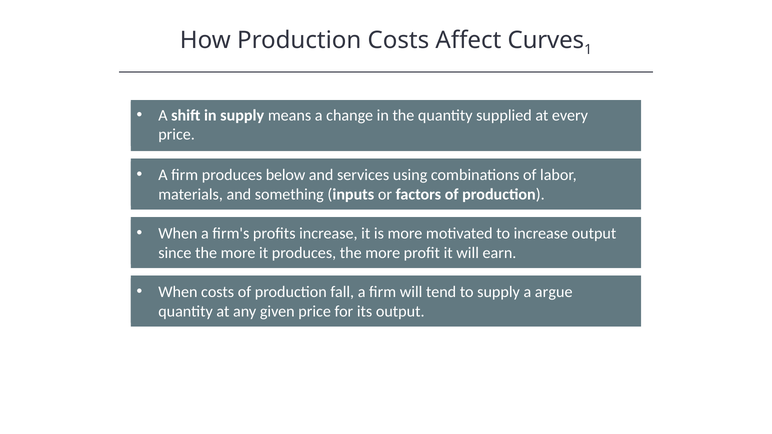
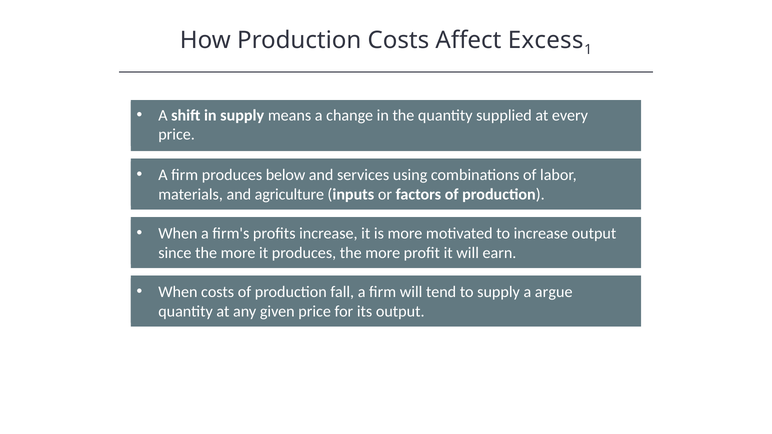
Curves: Curves -> Excess
something: something -> agriculture
